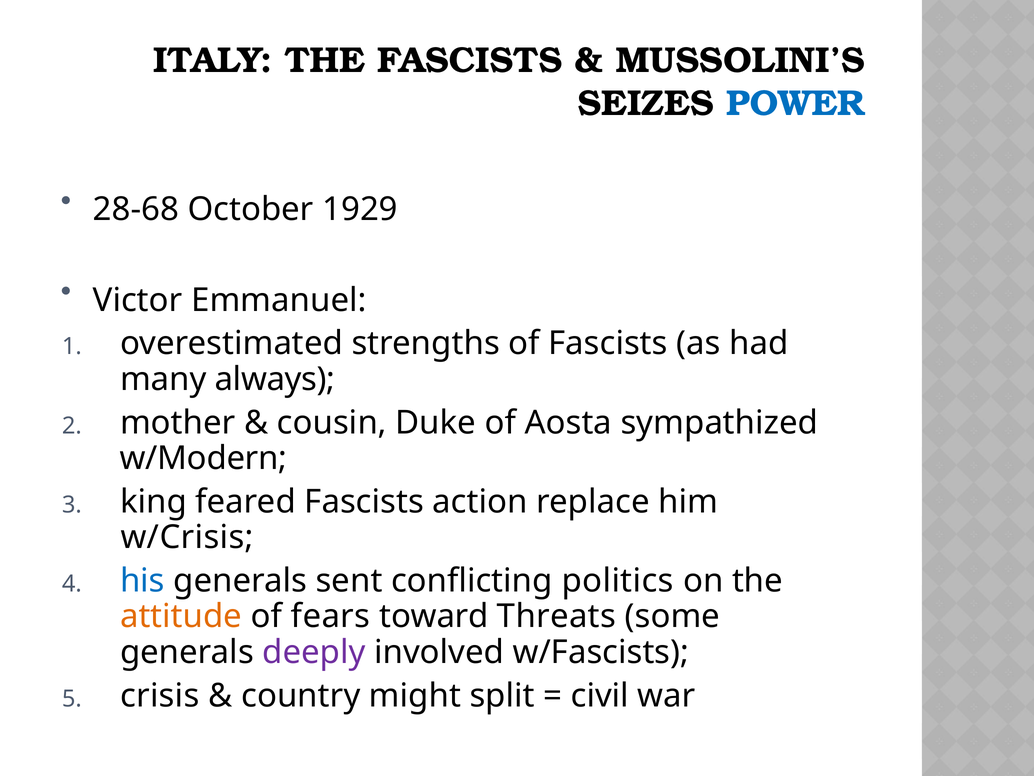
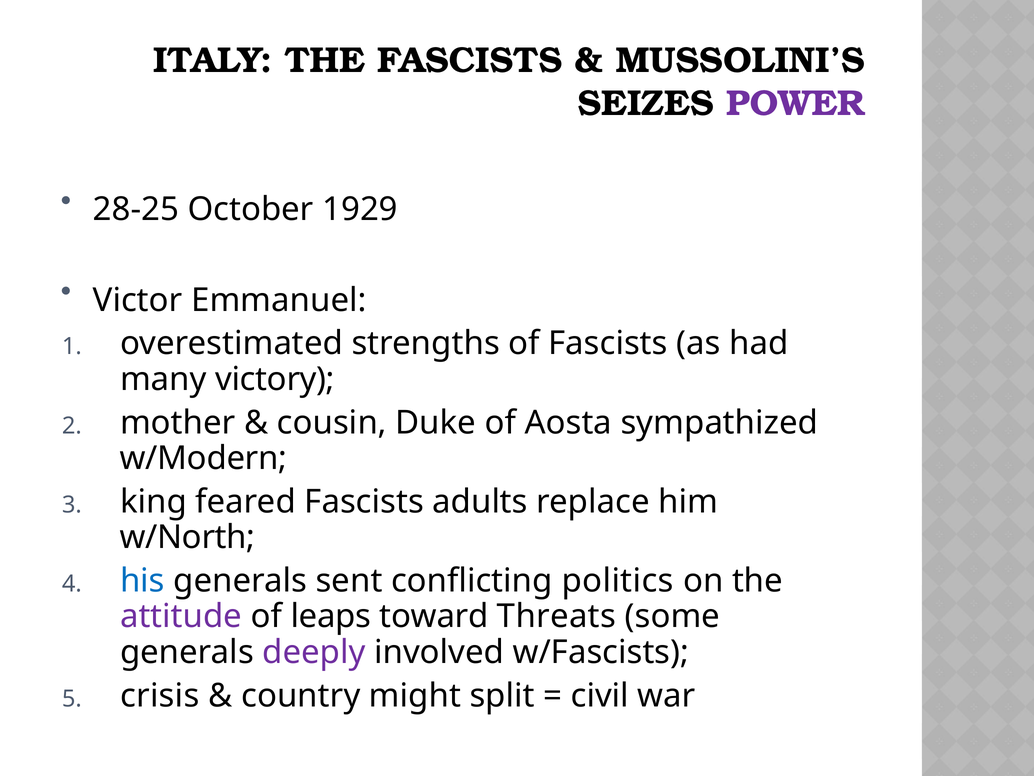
POWER colour: blue -> purple
28-68: 28-68 -> 28-25
always: always -> victory
action: action -> adults
w/Crisis: w/Crisis -> w/North
attitude colour: orange -> purple
fears: fears -> leaps
